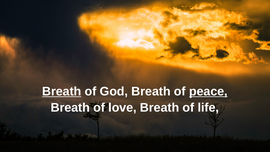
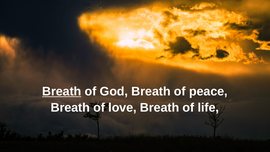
peace underline: present -> none
